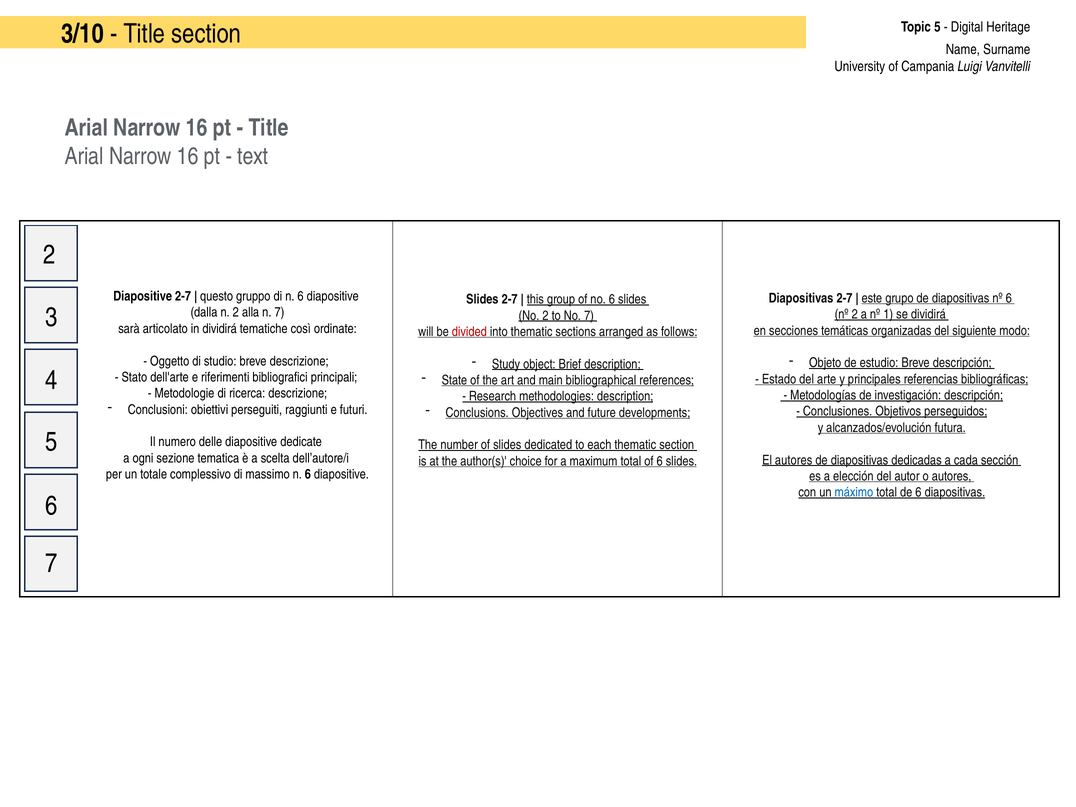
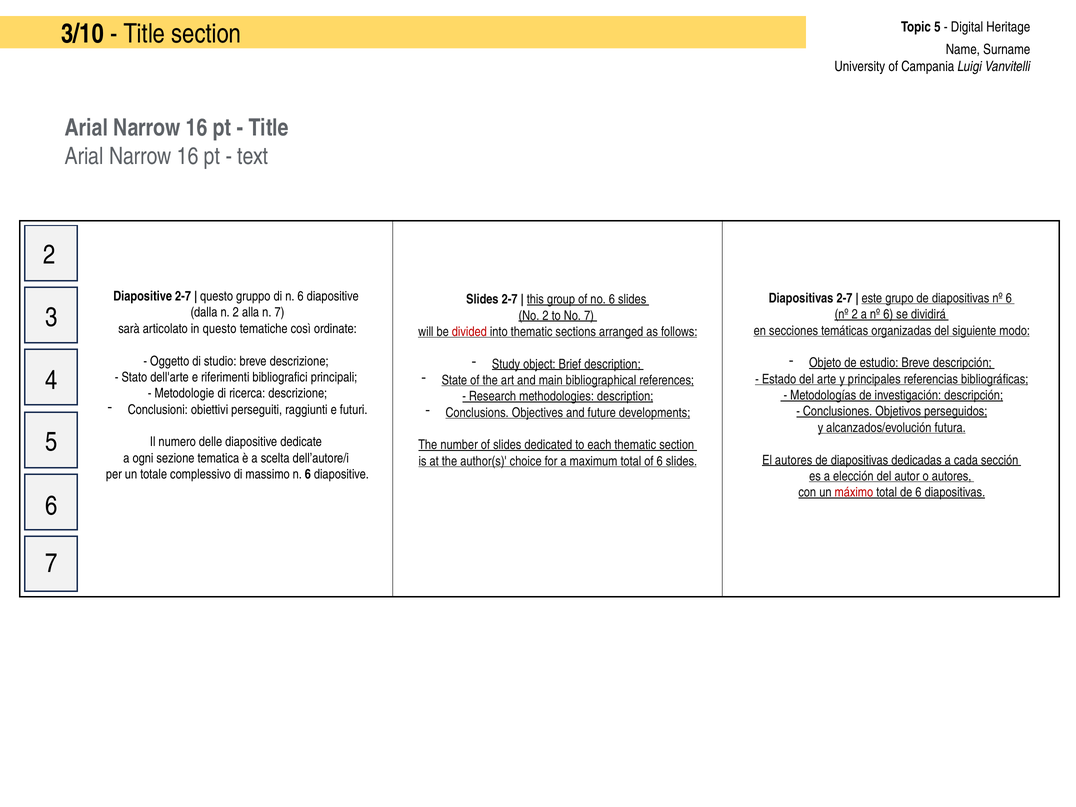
a nº 1: 1 -> 6
in dividirá: dividirá -> questo
máximo colour: blue -> red
